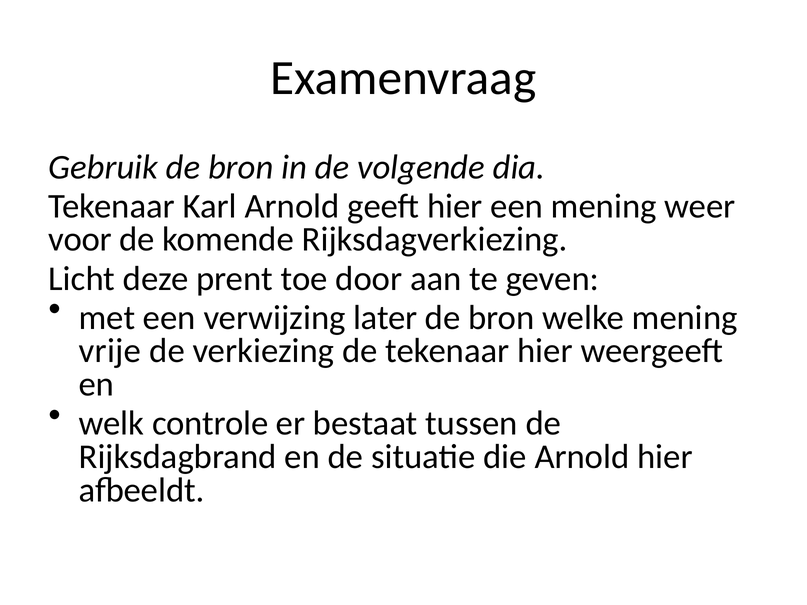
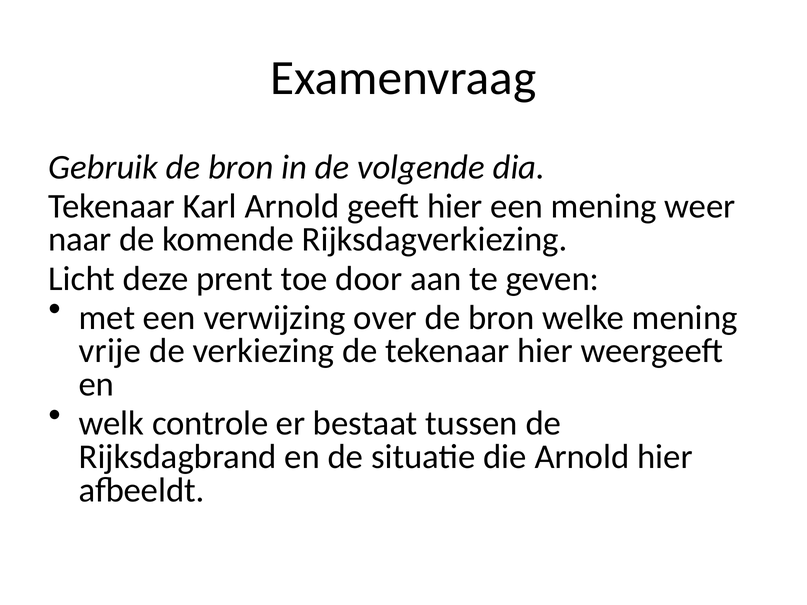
voor: voor -> naar
later: later -> over
